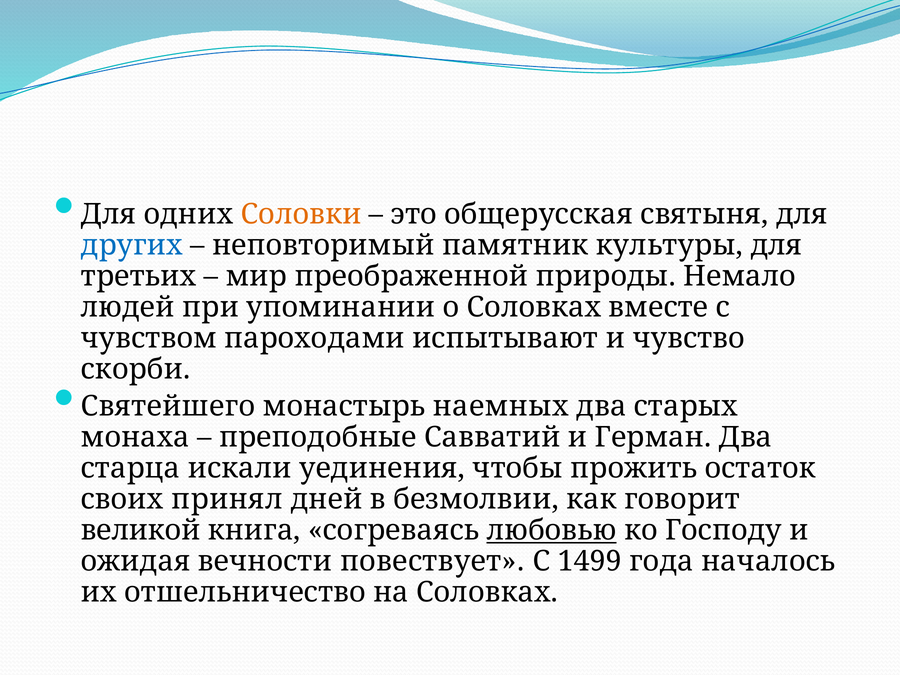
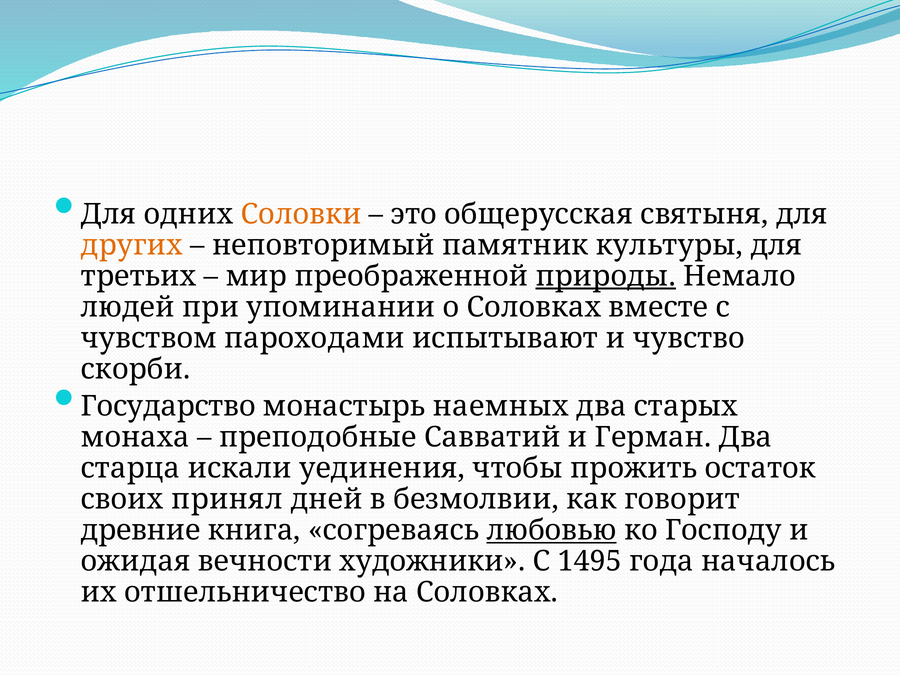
других colour: blue -> orange
природы underline: none -> present
Святейшего: Святейшего -> Государство
великой: великой -> древние
повествует: повествует -> художники
1499: 1499 -> 1495
